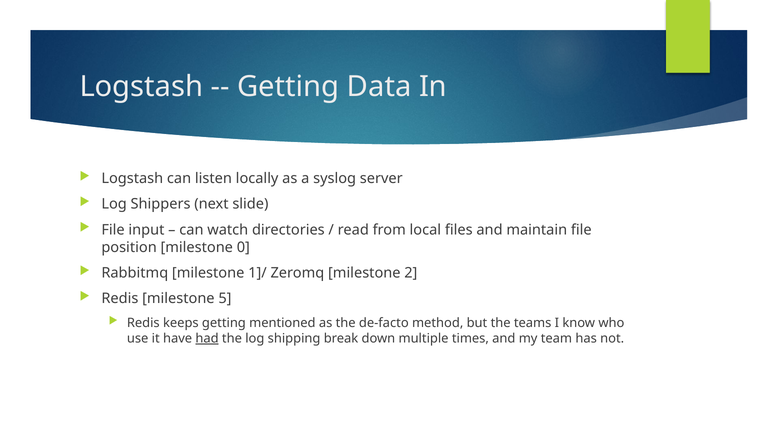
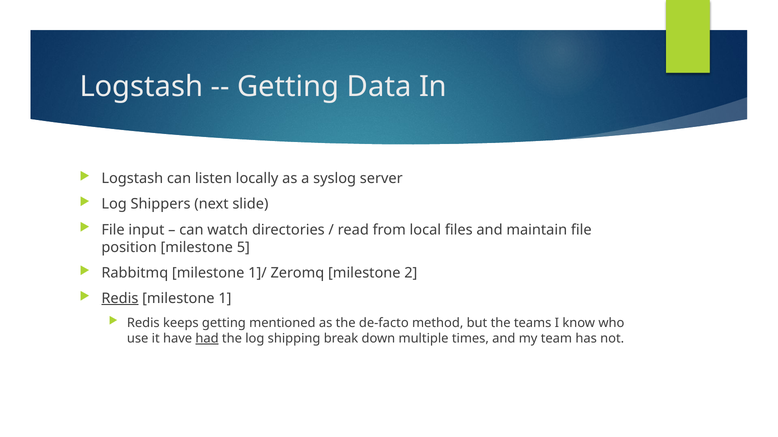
0: 0 -> 5
Redis at (120, 299) underline: none -> present
5: 5 -> 1
